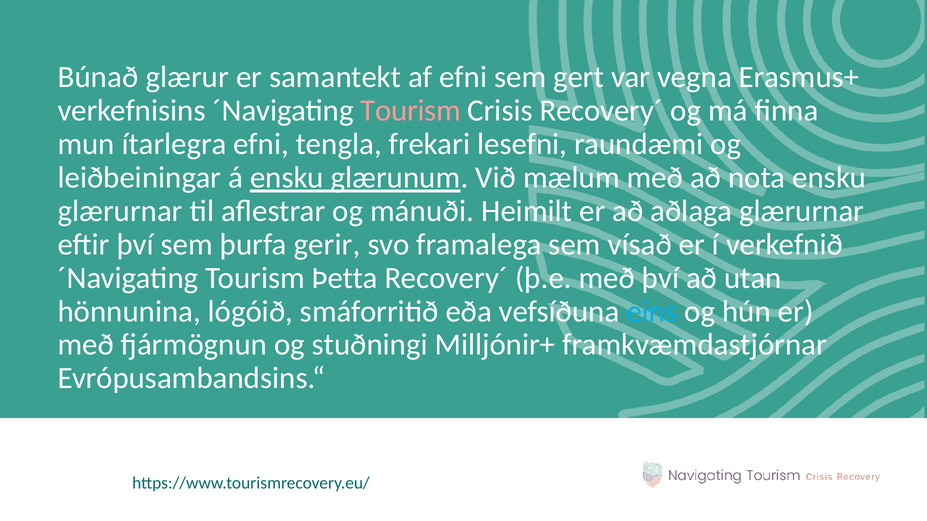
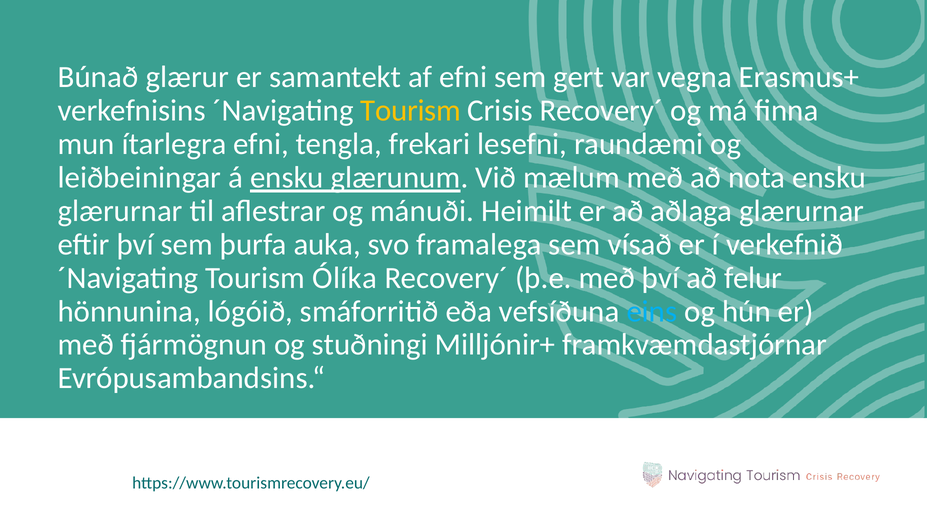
Tourism at (411, 111) colour: pink -> yellow
gerir: gerir -> auka
Þetta: Þetta -> Ólíka
utan: utan -> felur
